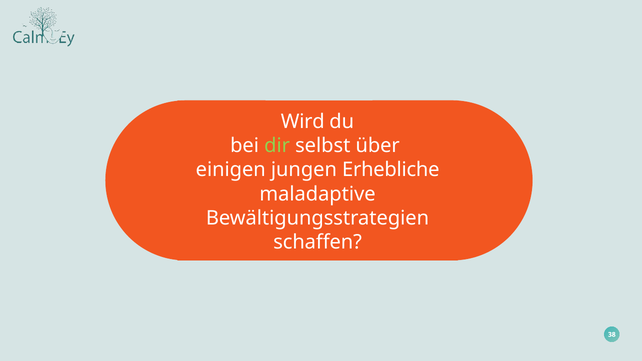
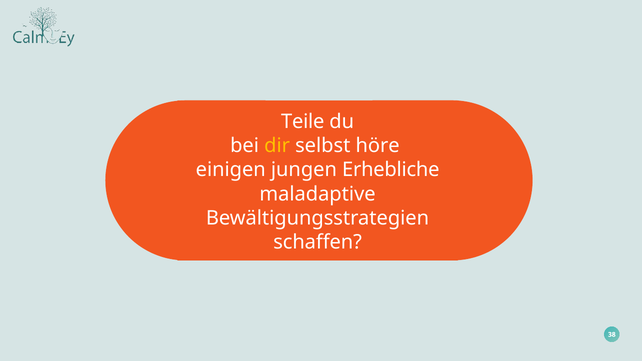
Wird: Wird -> Teile
dir colour: light green -> yellow
über: über -> höre
